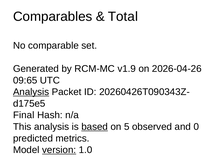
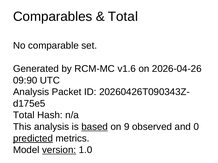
v1.9: v1.9 -> v1.6
09:65: 09:65 -> 09:90
Analysis at (31, 92) underline: present -> none
Final at (24, 115): Final -> Total
5: 5 -> 9
predicted underline: none -> present
